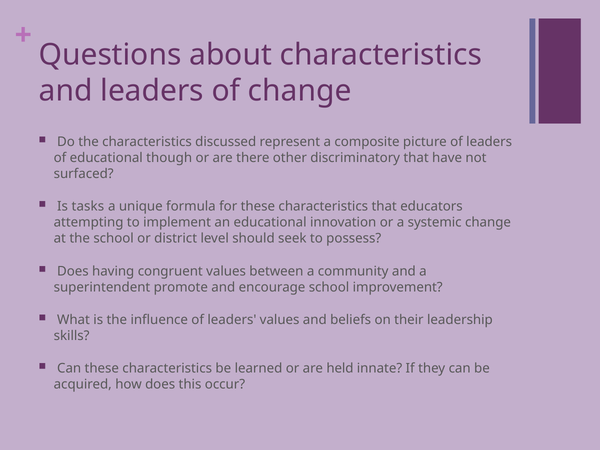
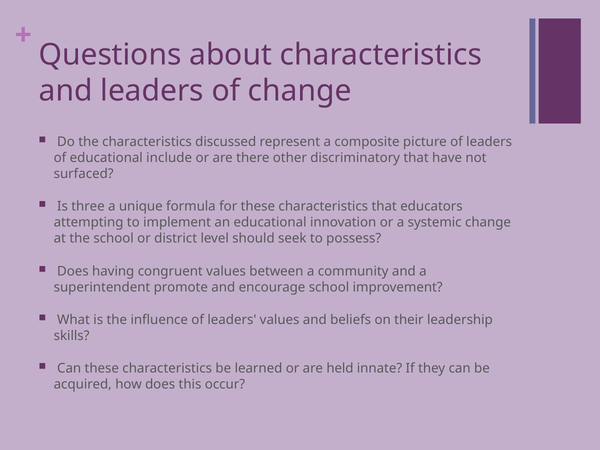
though: though -> include
tasks: tasks -> three
